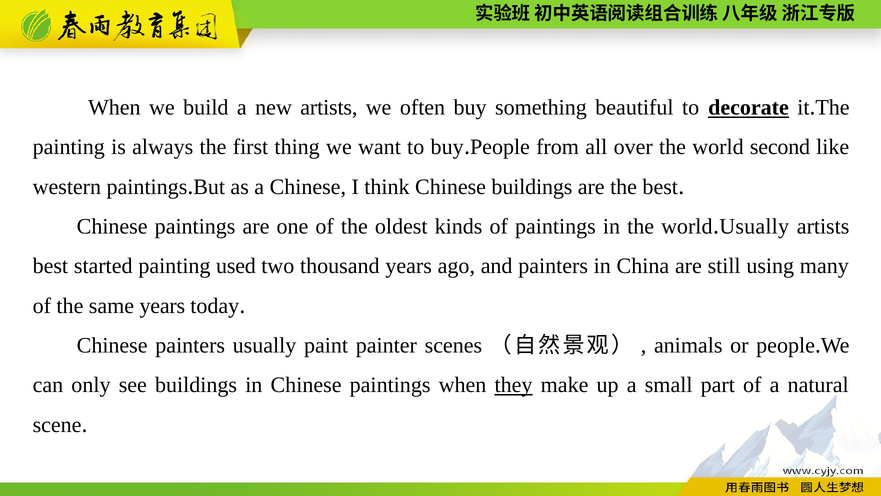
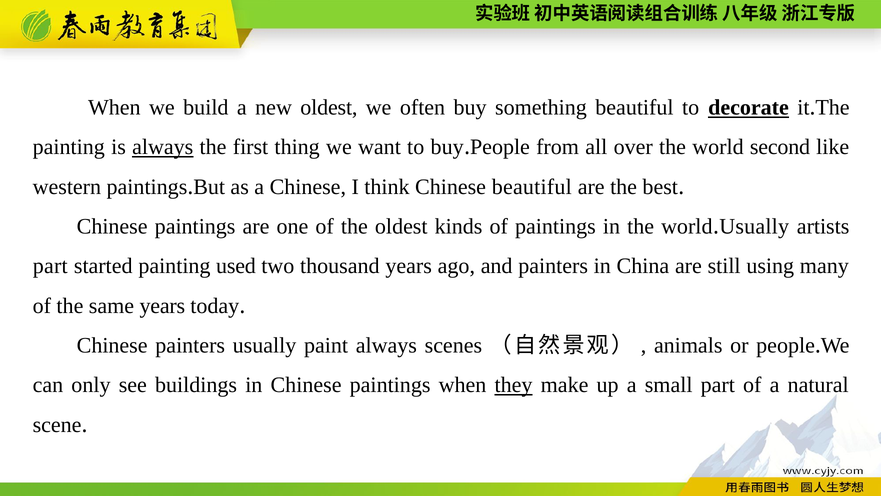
new artists: artists -> oldest
always at (163, 147) underline: none -> present
Chinese buildings: buildings -> beautiful
best at (50, 266): best -> part
paint painter: painter -> always
